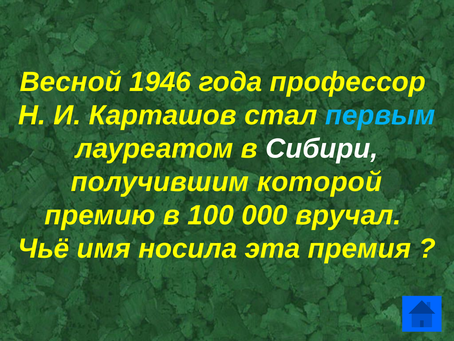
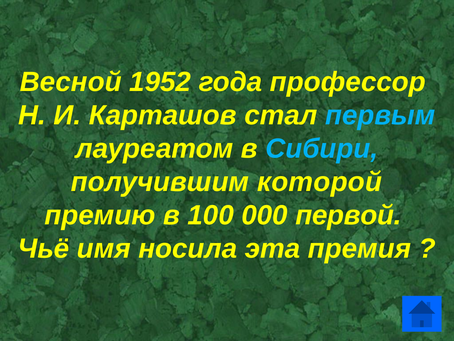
1946: 1946 -> 1952
Сибири colour: white -> light blue
вручал: вручал -> первой
